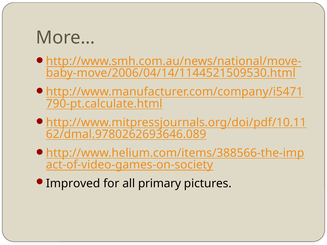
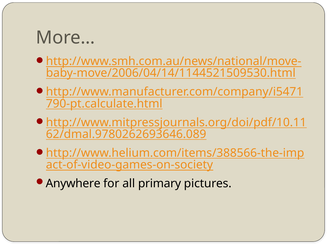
Improved: Improved -> Anywhere
